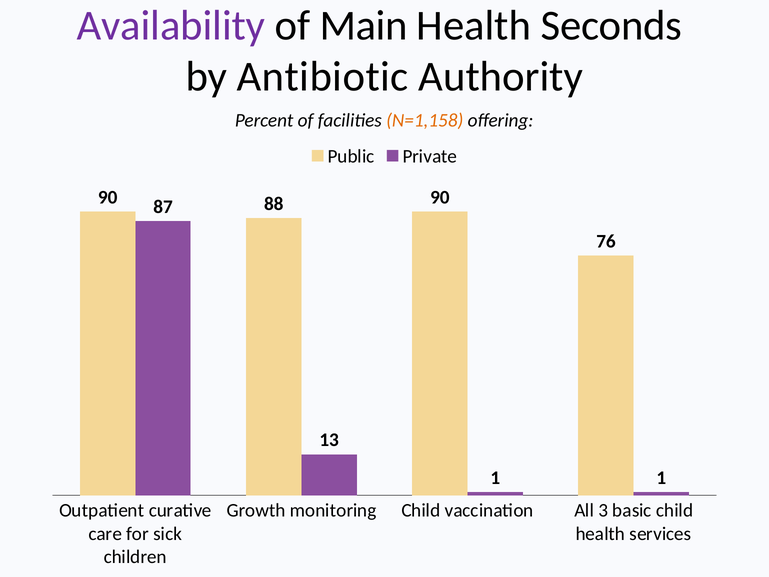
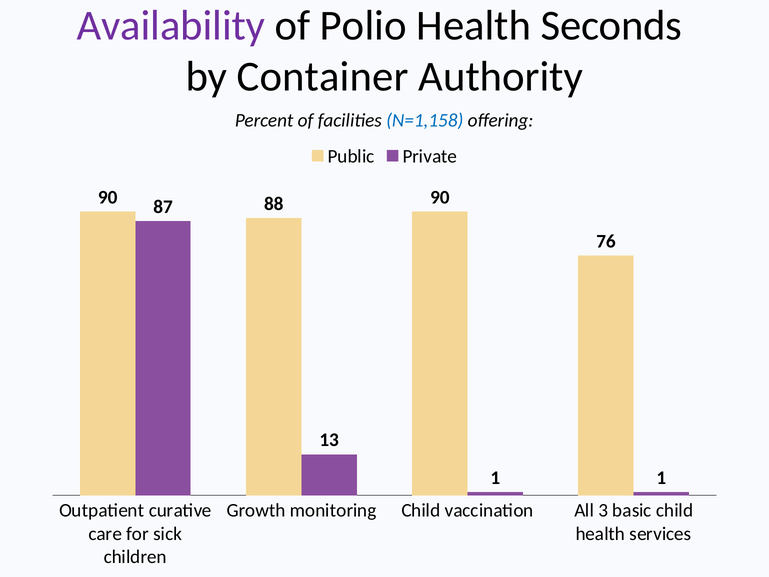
Main: Main -> Polio
Antibiotic: Antibiotic -> Container
N=1,158 colour: orange -> blue
